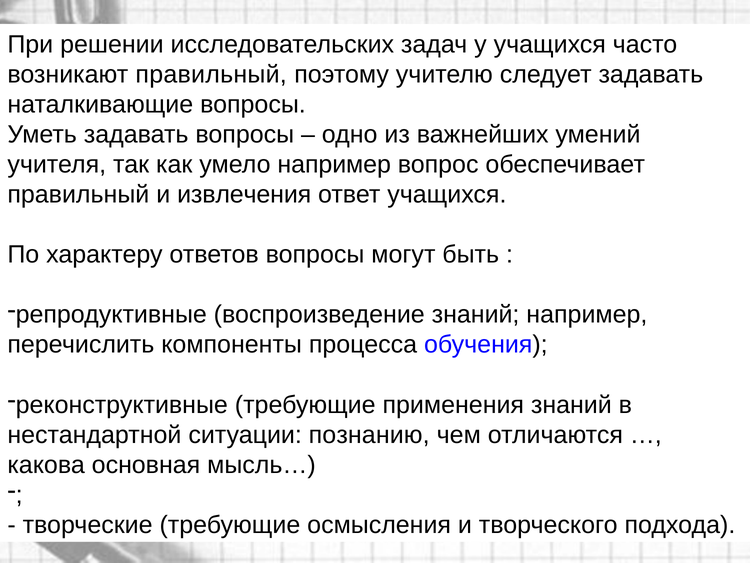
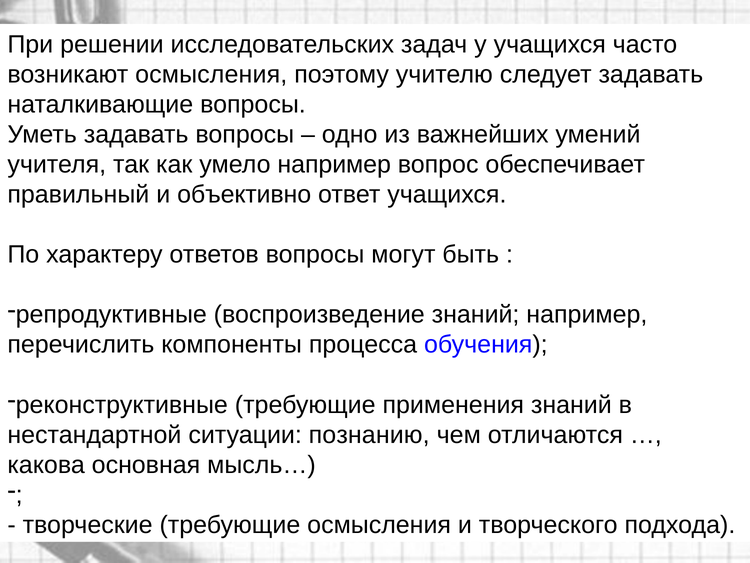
возникают правильный: правильный -> осмысления
извлечения: извлечения -> объективно
